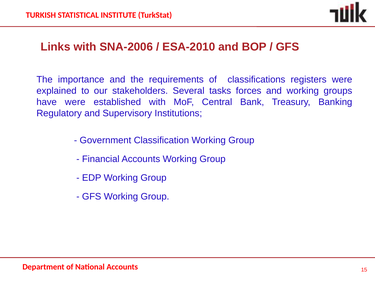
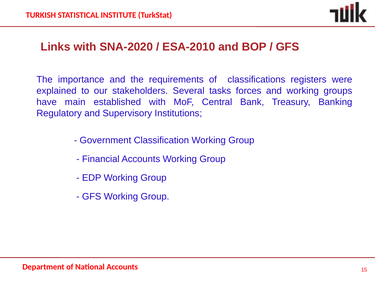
SNA-2006: SNA-2006 -> SNA-2020
have were: were -> main
